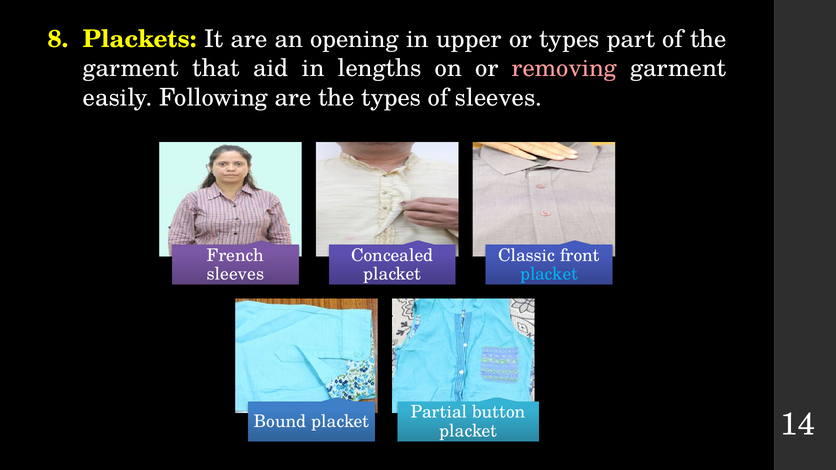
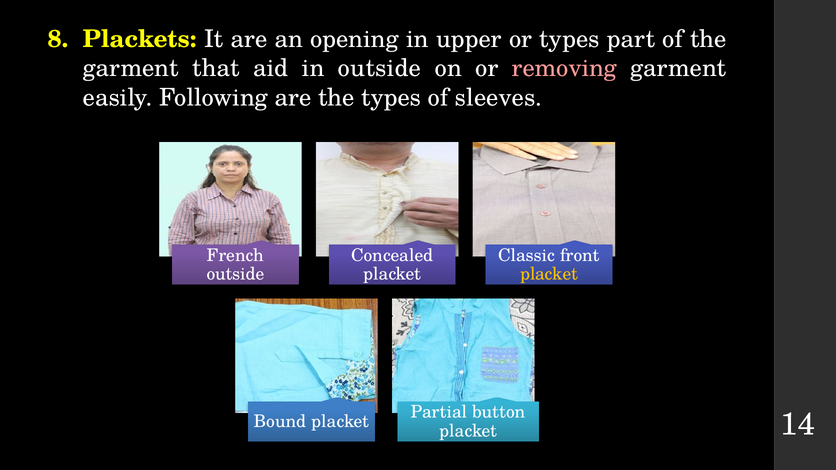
in lengths: lengths -> outside
sleeves at (235, 274): sleeves -> outside
placket at (549, 274) colour: light blue -> yellow
